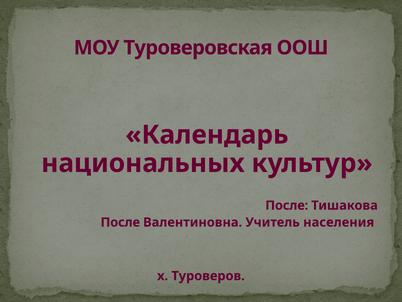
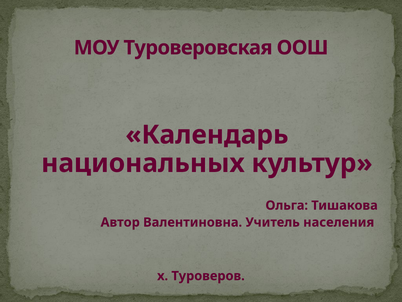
После at (287, 205): После -> Ольга
После at (120, 222): После -> Автор
